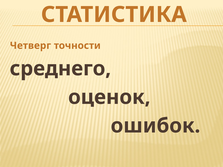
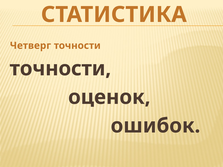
среднего at (60, 69): среднего -> точности
